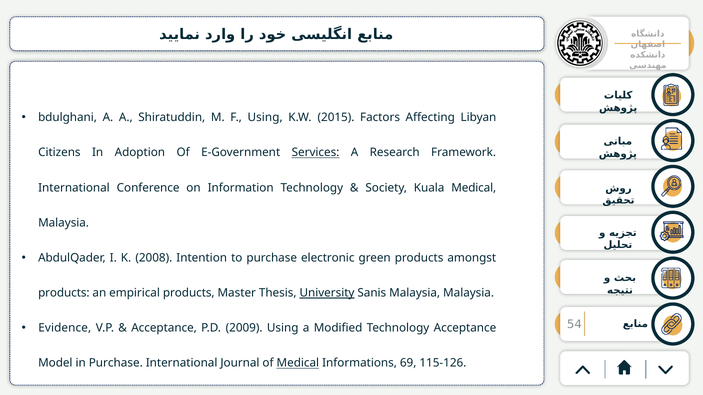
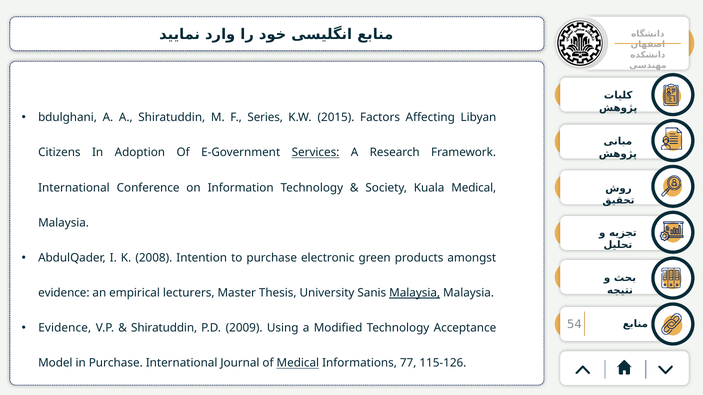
F Using: Using -> Series
products at (64, 293): products -> evidence
empirical products: products -> lecturers
University underline: present -> none
Malaysia at (415, 293) underline: none -> present
Acceptance at (164, 328): Acceptance -> Shiratuddin
69: 69 -> 77
